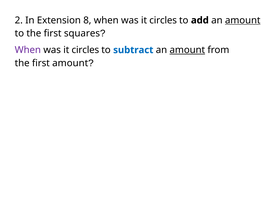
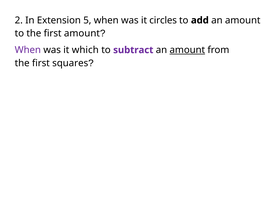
8: 8 -> 5
amount at (243, 20) underline: present -> none
first squares: squares -> amount
circles at (85, 50): circles -> which
subtract colour: blue -> purple
first amount: amount -> squares
